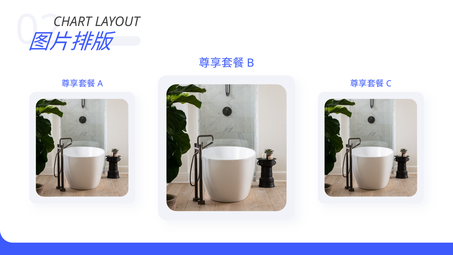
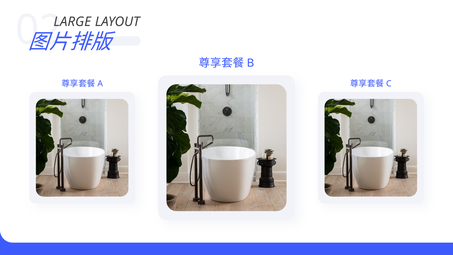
CHART: CHART -> LARGE
